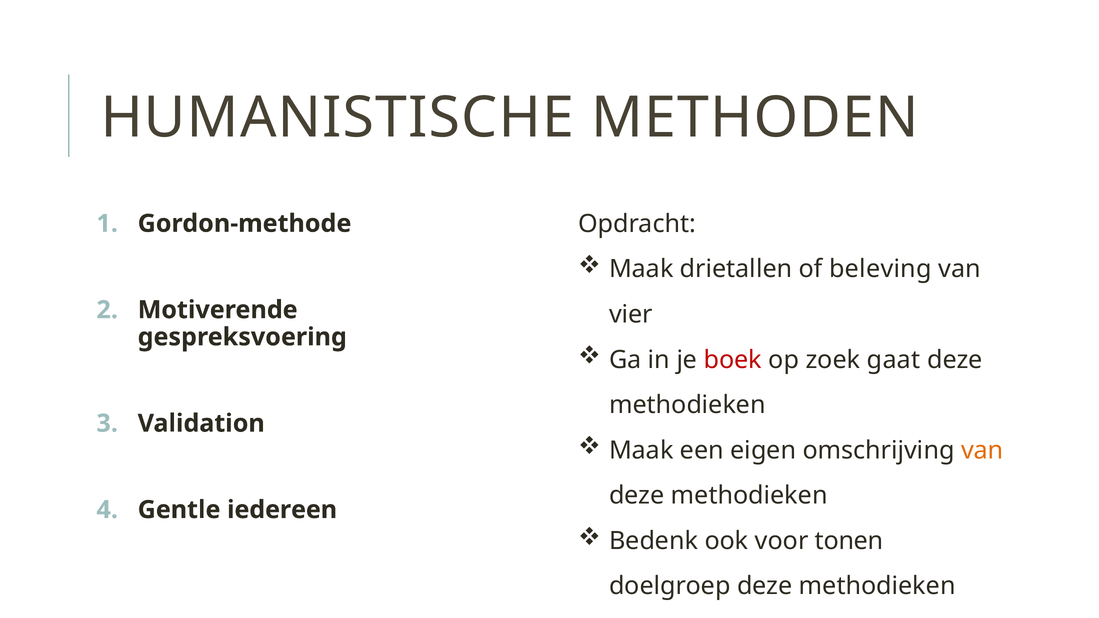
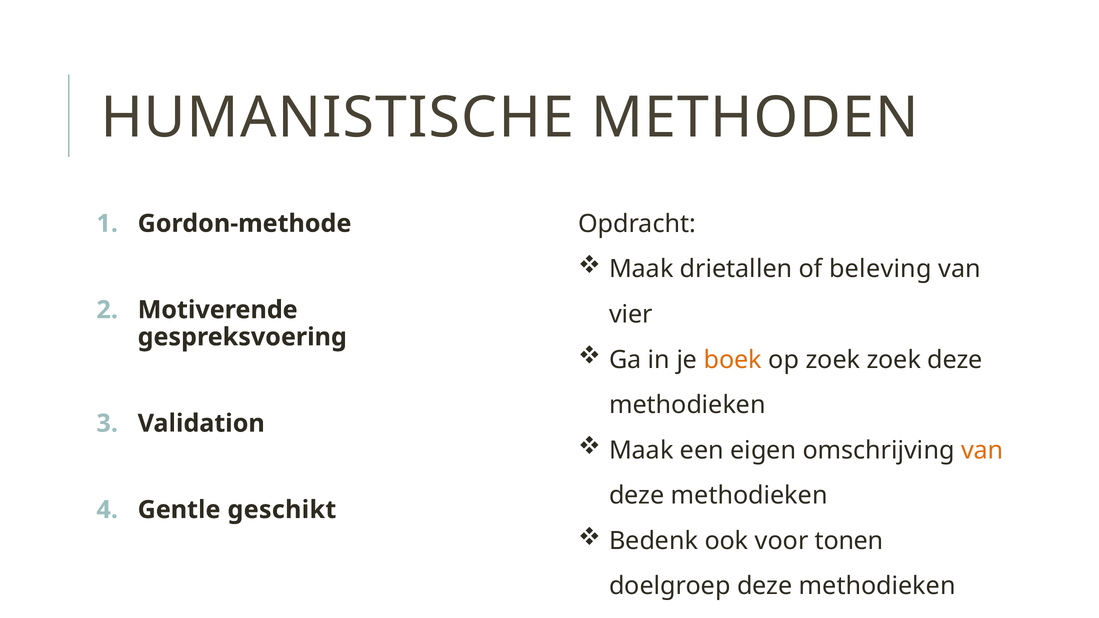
boek colour: red -> orange
zoek gaat: gaat -> zoek
Gentle iedereen: iedereen -> geschikt
